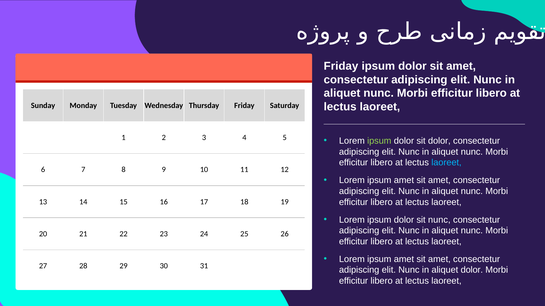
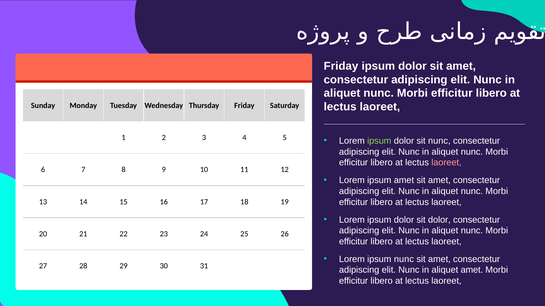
sit dolor: dolor -> nunc
laoreet at (446, 163) colour: light blue -> pink
sit nunc: nunc -> dolor
amet at (404, 260): amet -> nunc
aliquet dolor: dolor -> amet
